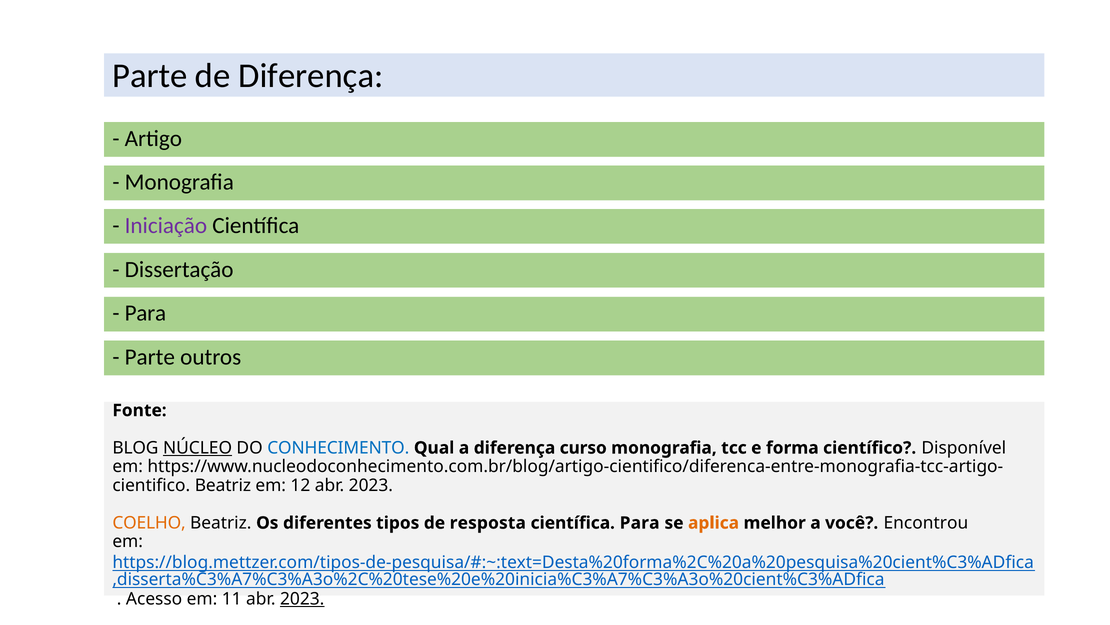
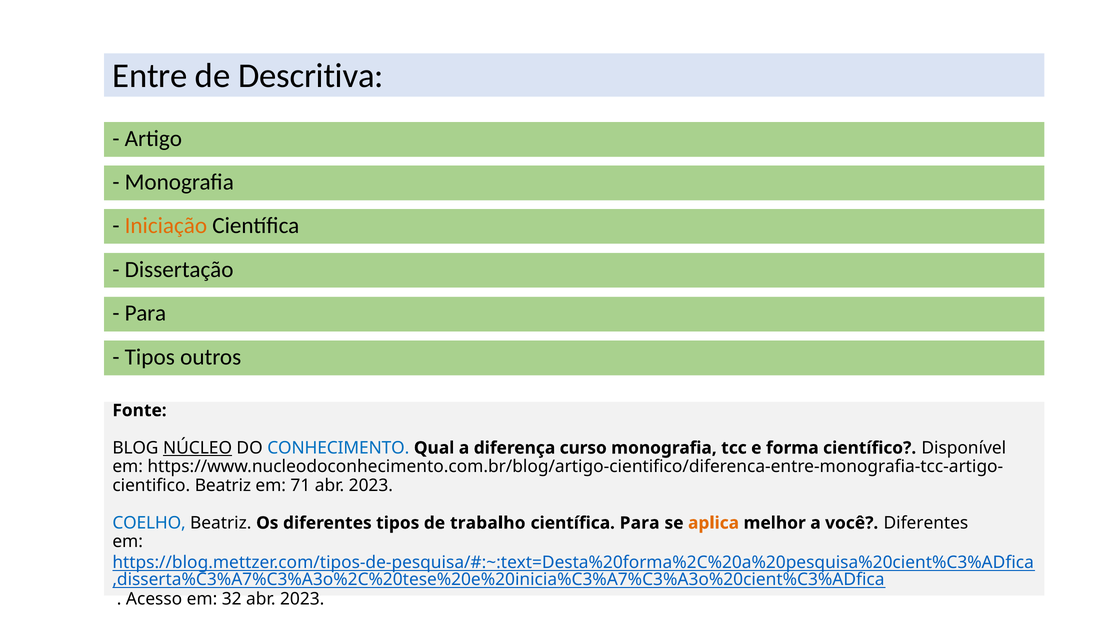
Parte at (150, 76): Parte -> Entre
de Diferença: Diferença -> Descritiva
Iniciação colour: purple -> orange
Parte at (150, 357): Parte -> Tipos
12: 12 -> 71
COELHO colour: orange -> blue
resposta: resposta -> trabalho
você Encontrou: Encontrou -> Diferentes
11: 11 -> 32
2023 at (302, 598) underline: present -> none
